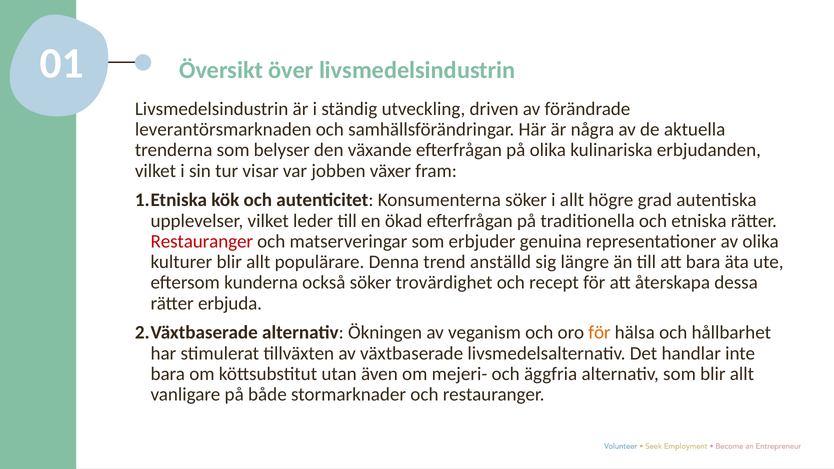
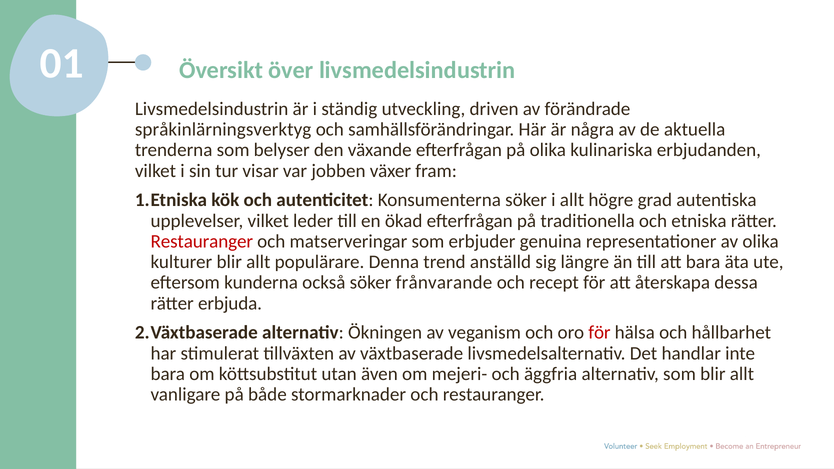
leverantörsmarknaden: leverantörsmarknaden -> språkinlärningsverktyg
trovärdighet: trovärdighet -> frånvarande
för at (599, 333) colour: orange -> red
